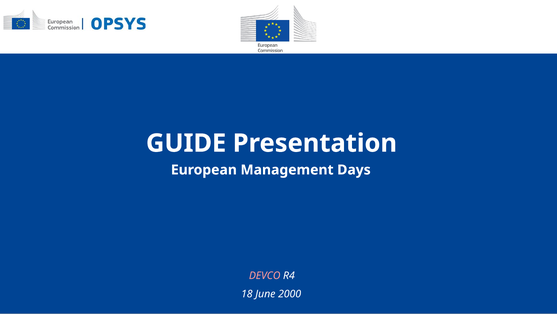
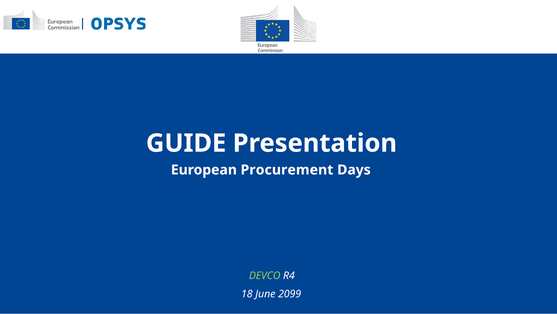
Management: Management -> Procurement
DEVCO colour: pink -> light green
2000: 2000 -> 2099
